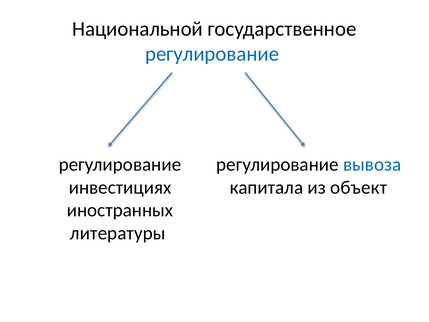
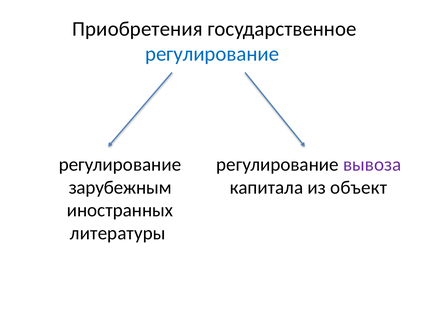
Национальной: Национальной -> Приобретения
вывоза colour: blue -> purple
инвестициях: инвестициях -> зарубежным
